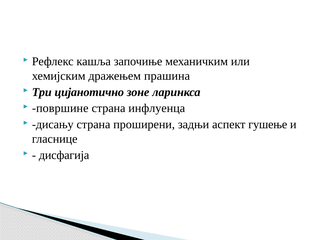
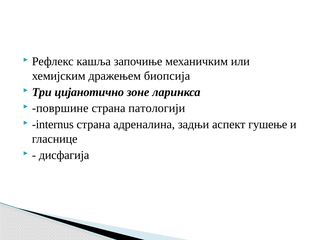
прашина: прашина -> биопсија
инфлуенца: инфлуенца -> патологији
дисању: дисању -> internus
проширени: проширени -> адреналина
